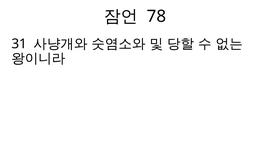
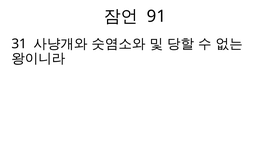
78: 78 -> 91
